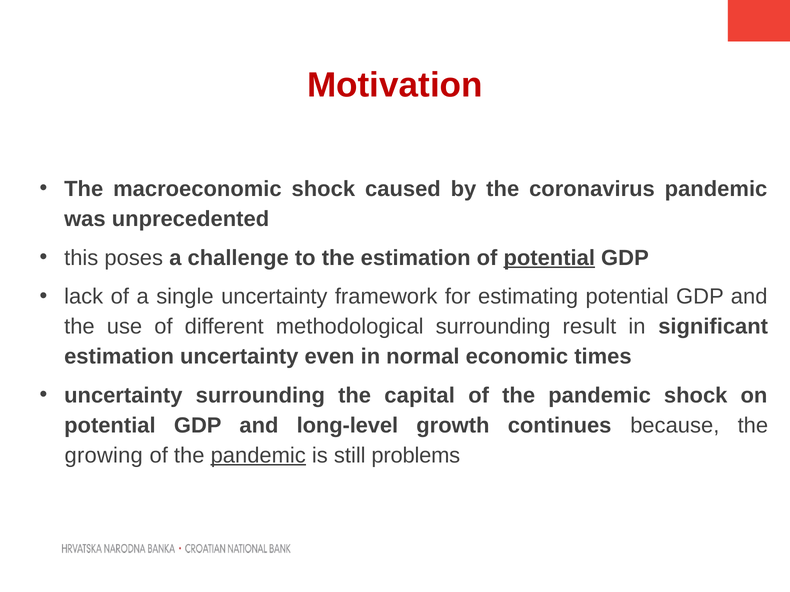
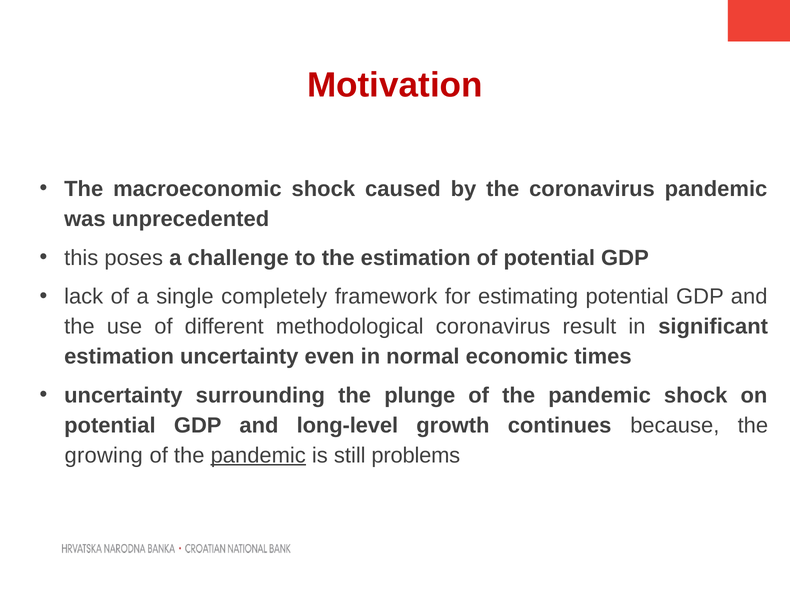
potential at (549, 258) underline: present -> none
single uncertainty: uncertainty -> completely
methodological surrounding: surrounding -> coronavirus
capital: capital -> plunge
